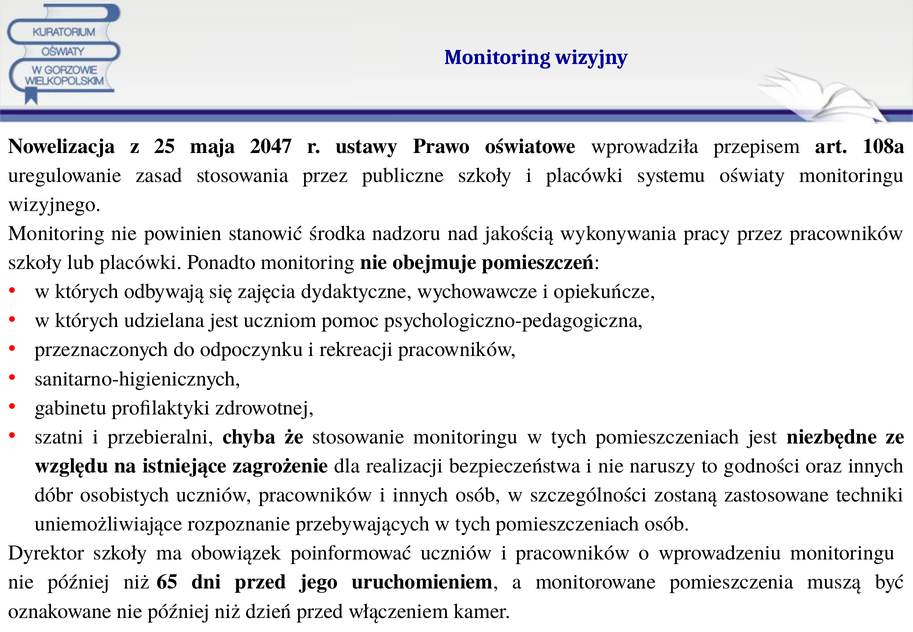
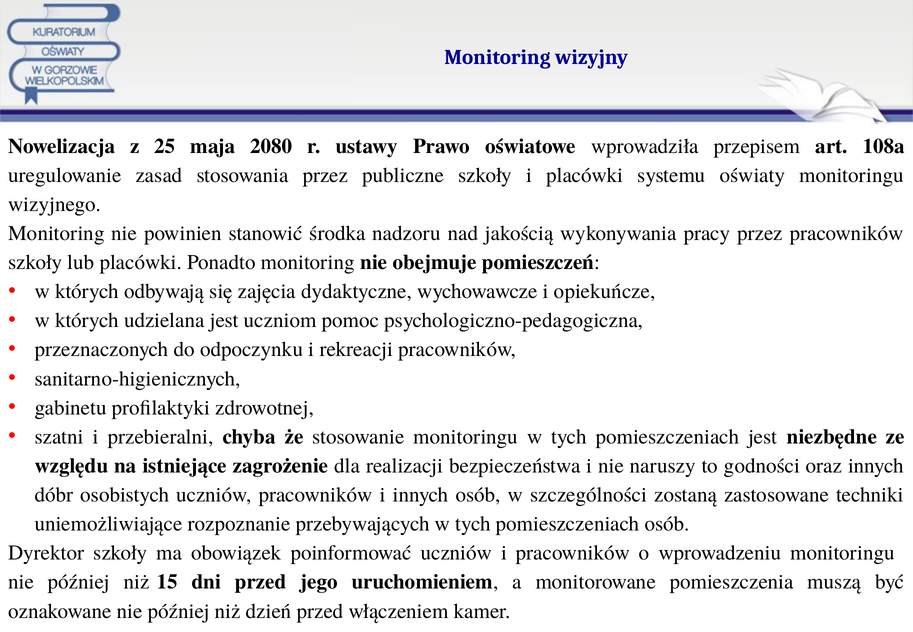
2047: 2047 -> 2080
65: 65 -> 15
